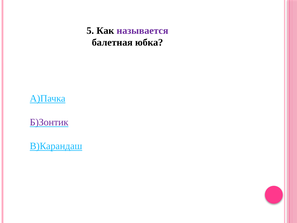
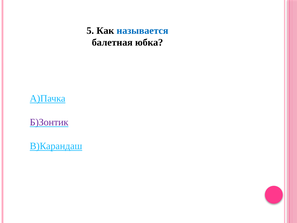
называется colour: purple -> blue
